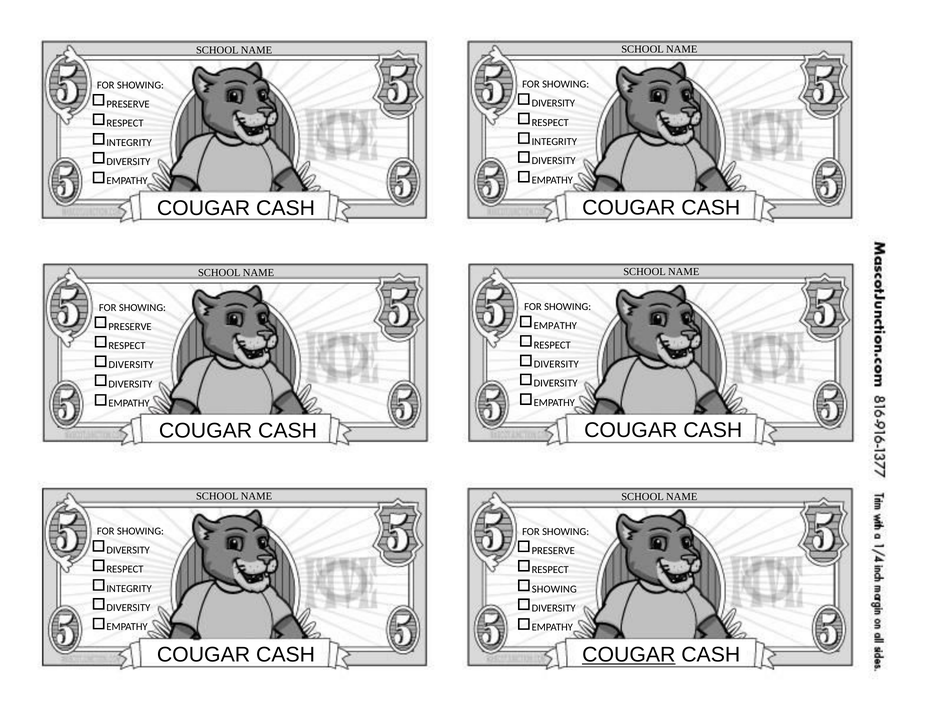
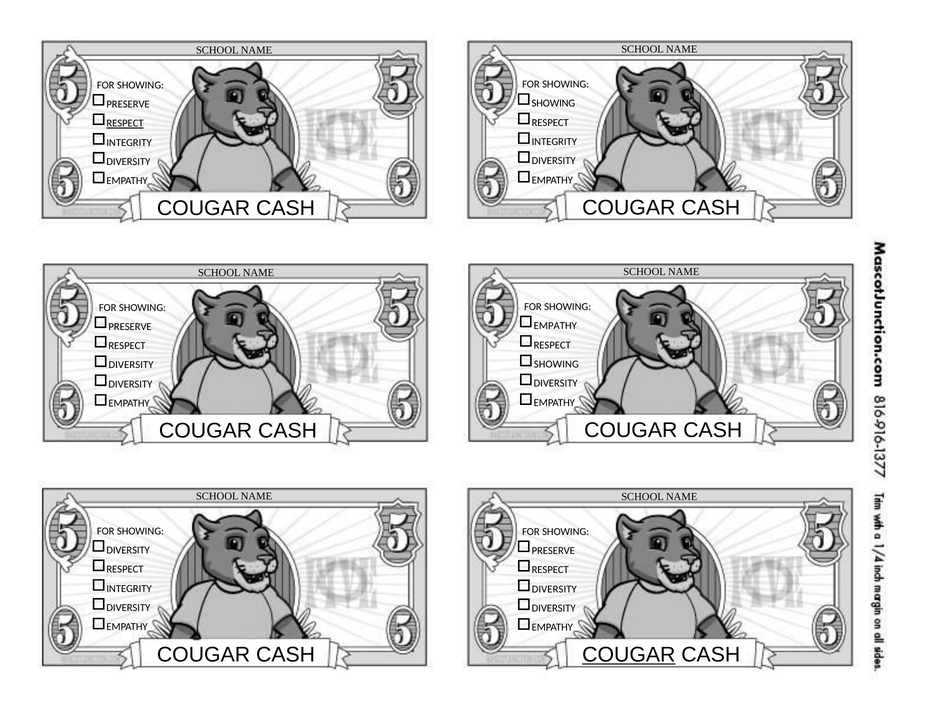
DIVERSITY at (553, 104): DIVERSITY -> SHOWING
RESPECT at (125, 123) underline: none -> present
DIVERSITY at (556, 364): DIVERSITY -> SHOWING
SHOWING at (554, 589): SHOWING -> DIVERSITY
